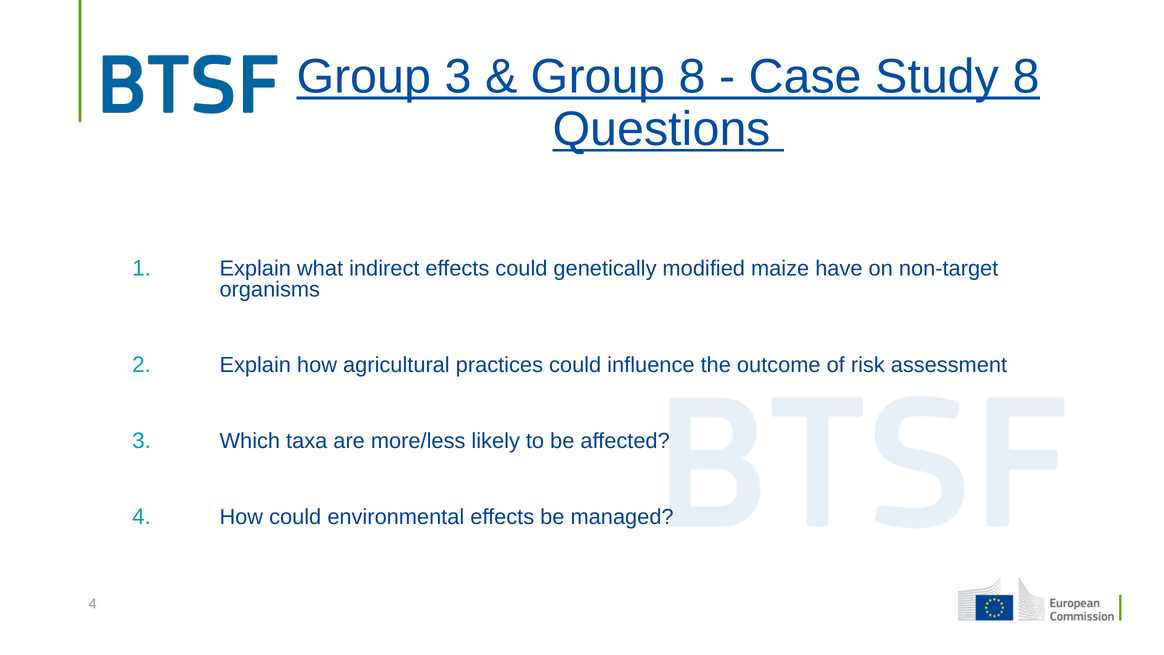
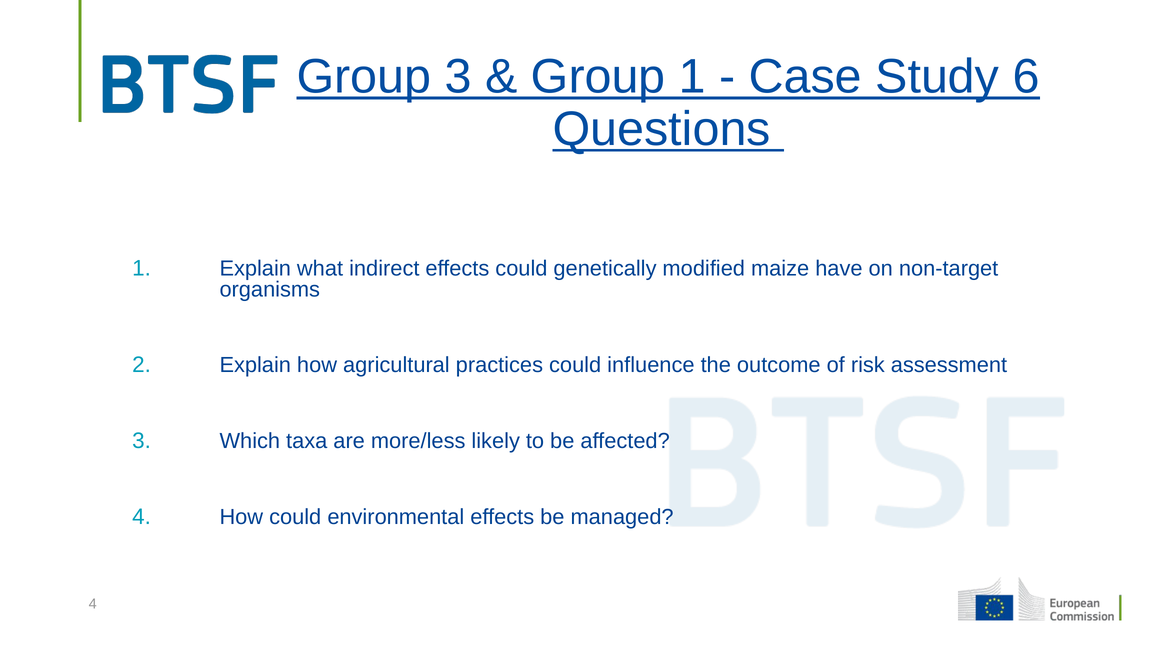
Group 8: 8 -> 1
Study 8: 8 -> 6
